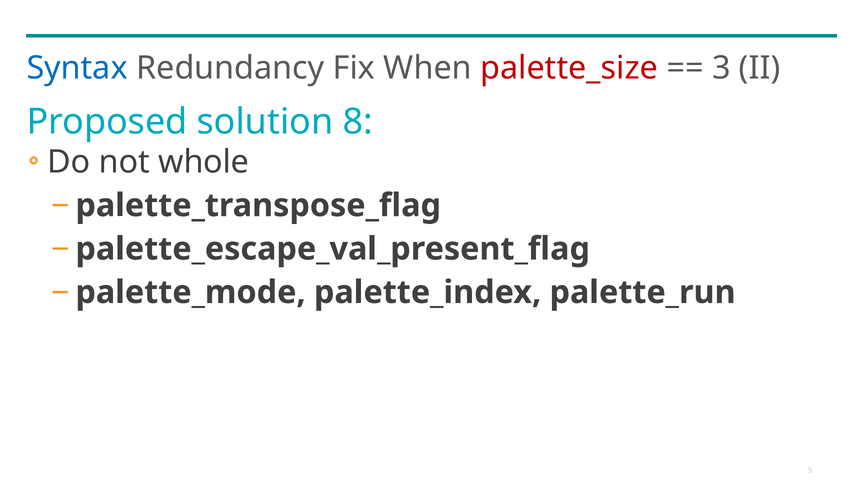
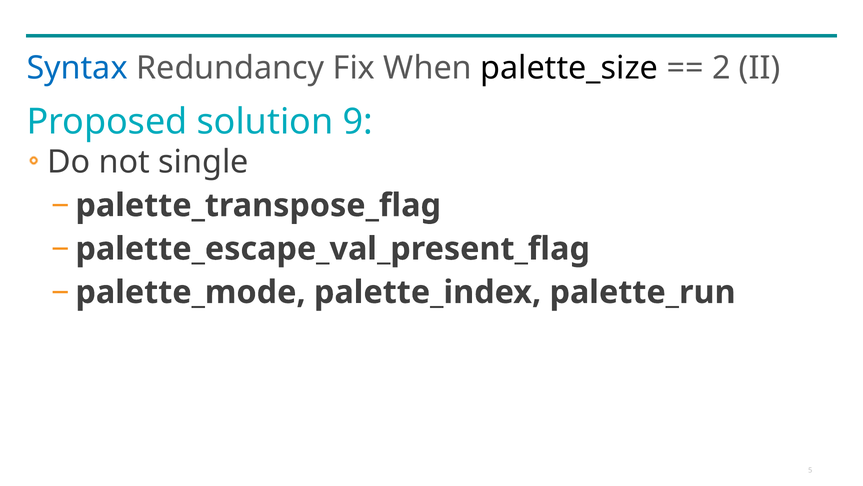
palette_size colour: red -> black
3: 3 -> 2
8: 8 -> 9
whole: whole -> single
